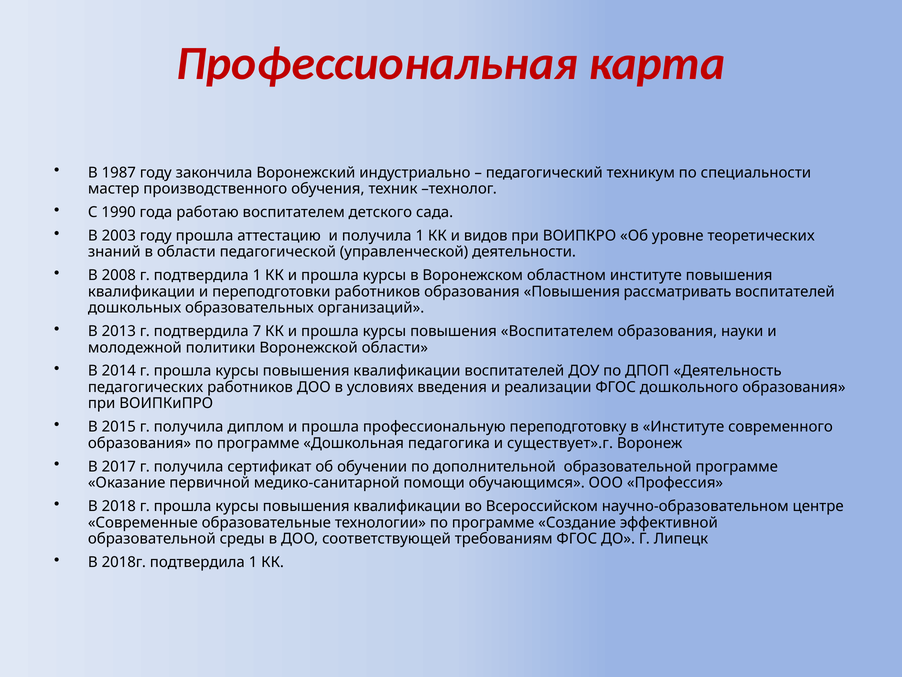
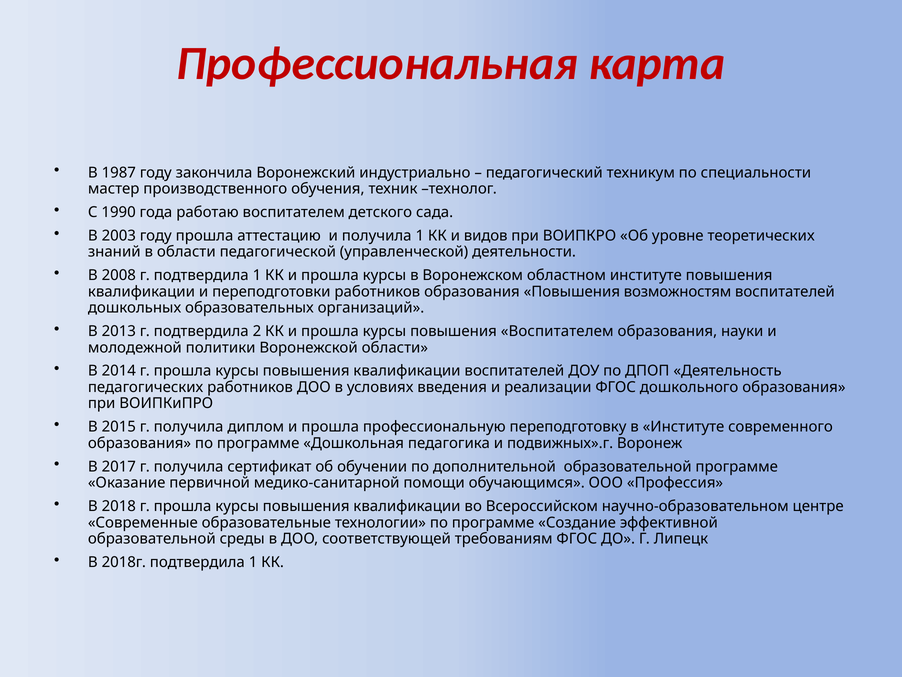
рассматривать: рассматривать -> возможностям
7: 7 -> 2
существует».г: существует».г -> подвижных».г
